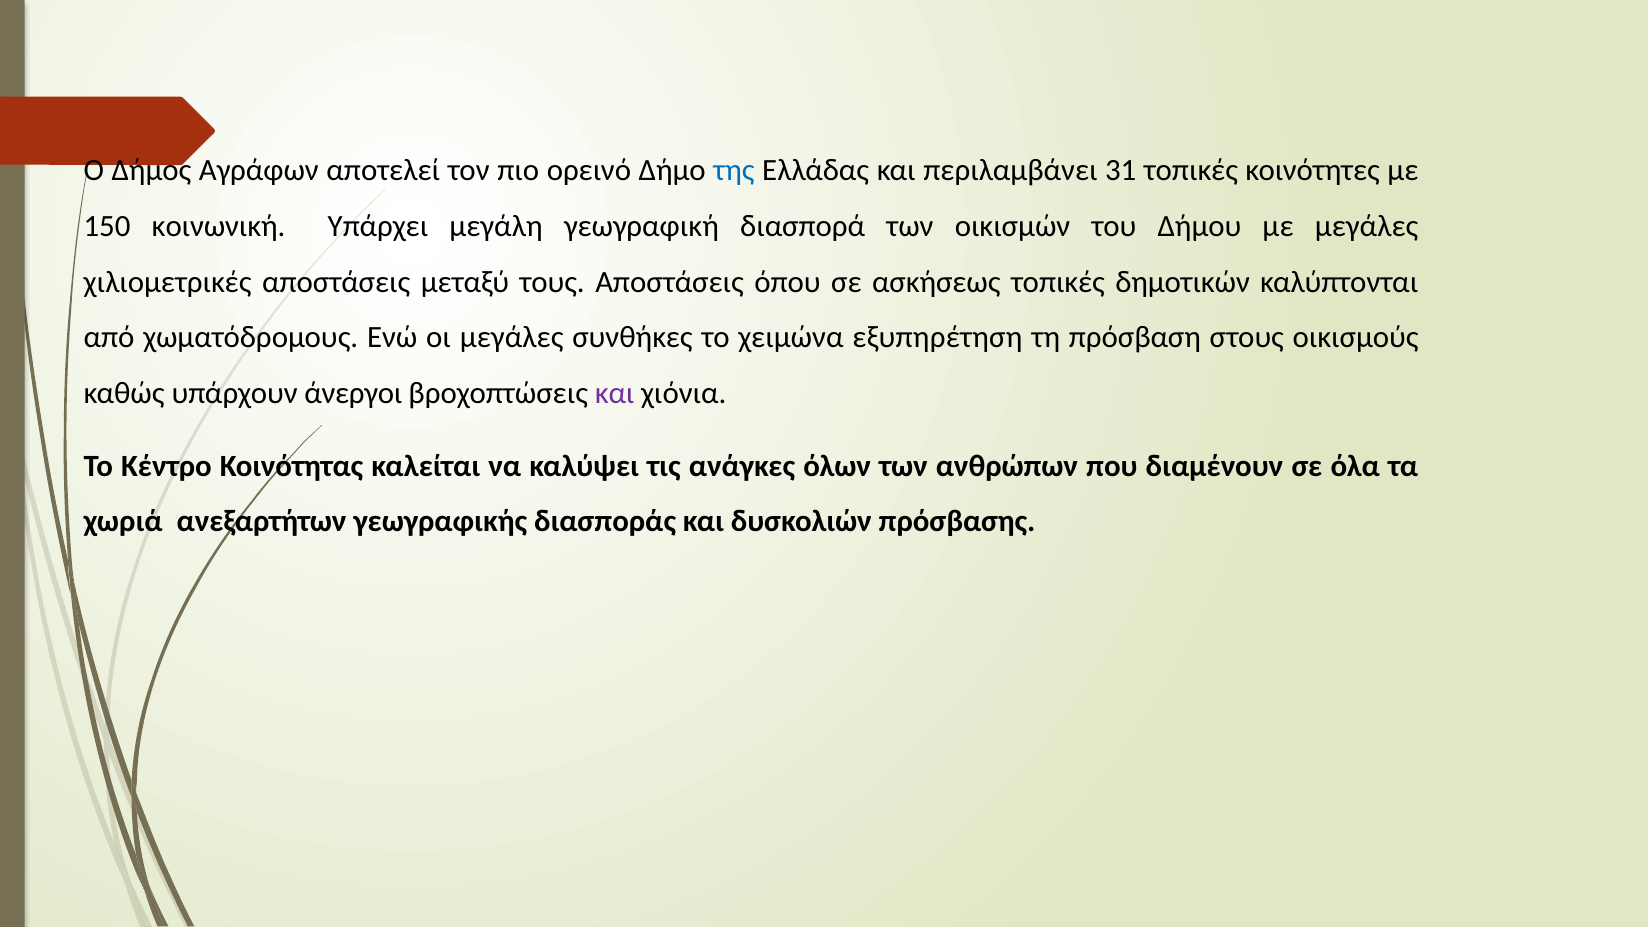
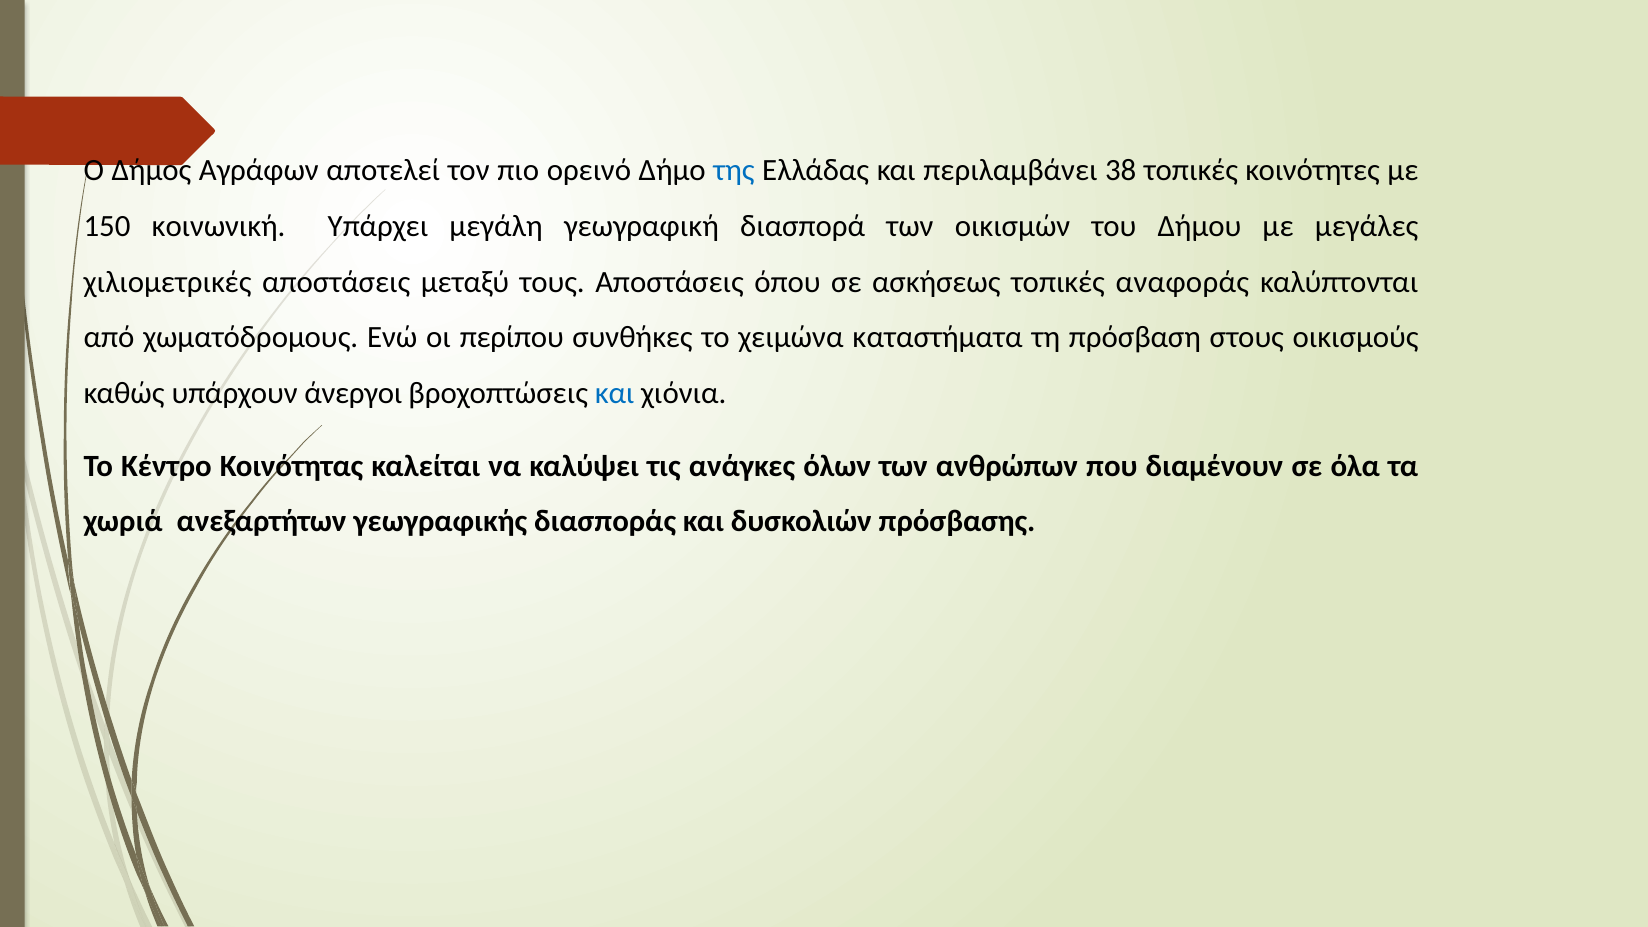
31: 31 -> 38
δημοτικών: δημοτικών -> αναφοράς
οι μεγάλες: μεγάλες -> περίπου
εξυπηρέτηση: εξυπηρέτηση -> καταστήματα
και at (615, 393) colour: purple -> blue
